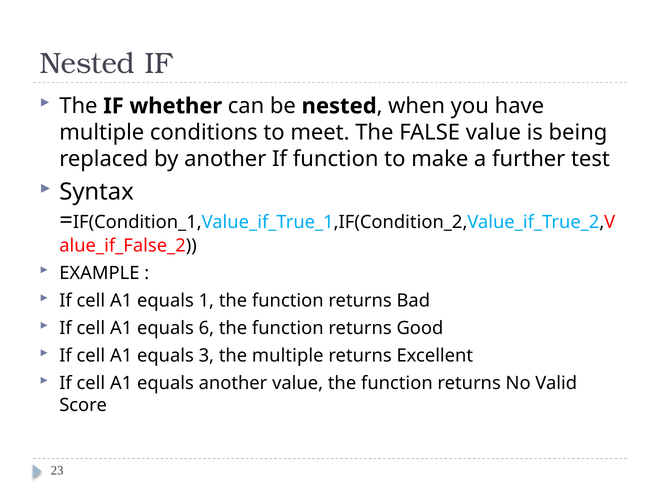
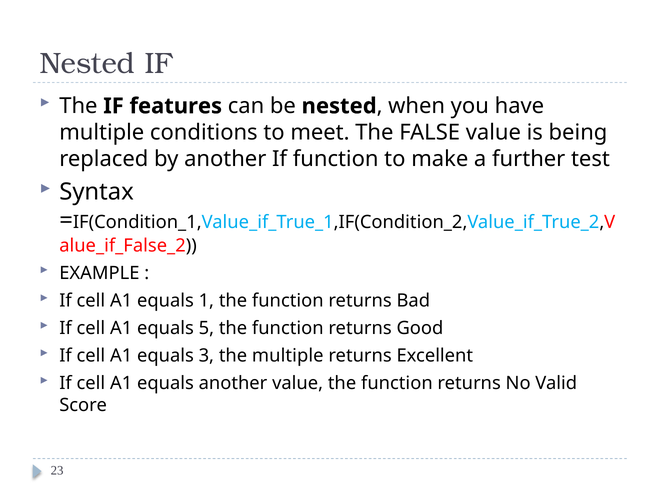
whether: whether -> features
6: 6 -> 5
